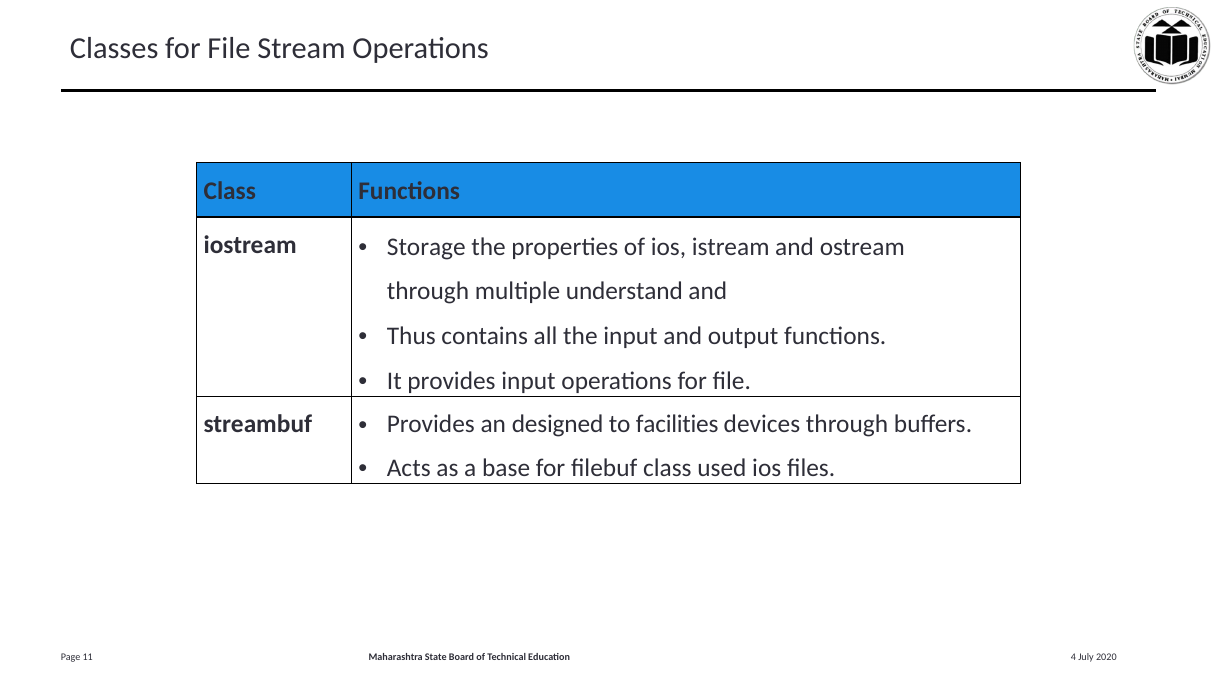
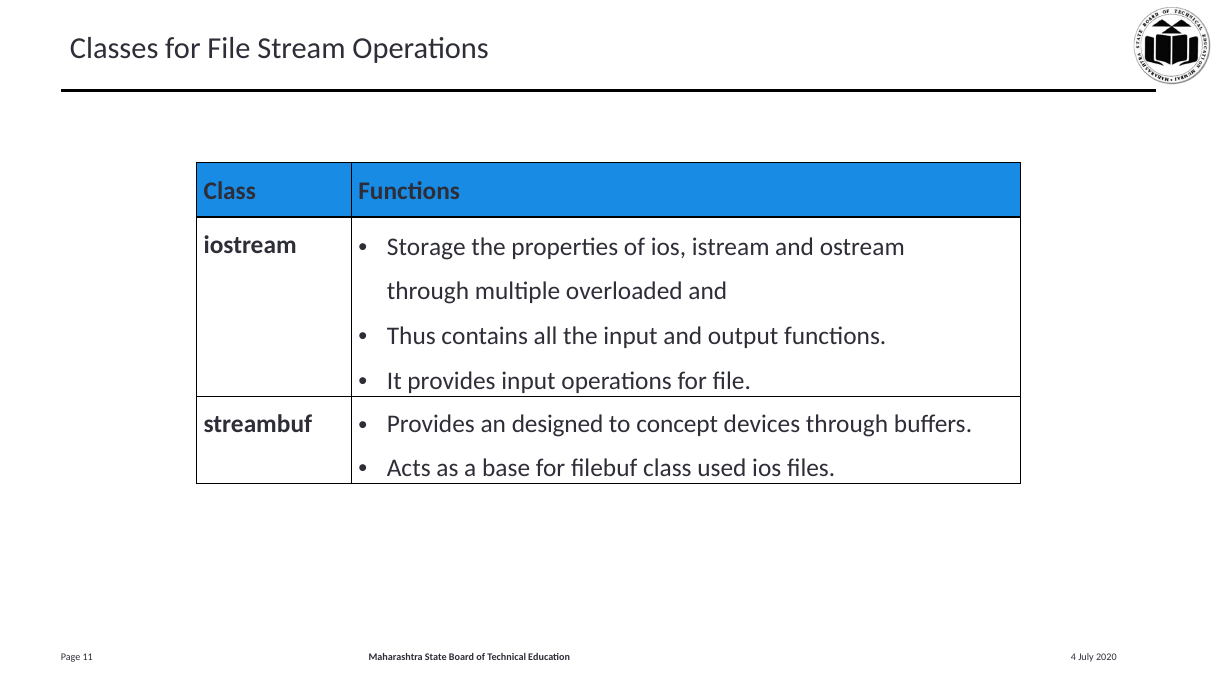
understand: understand -> overloaded
facilities: facilities -> concept
